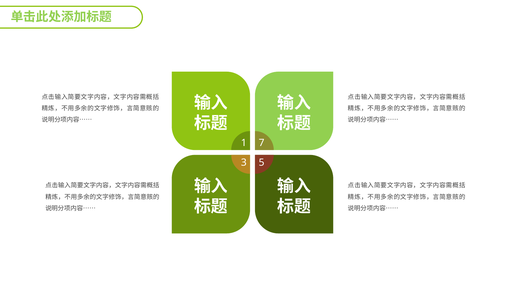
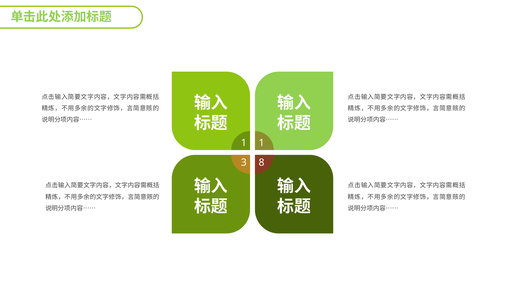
1 7: 7 -> 1
5: 5 -> 8
